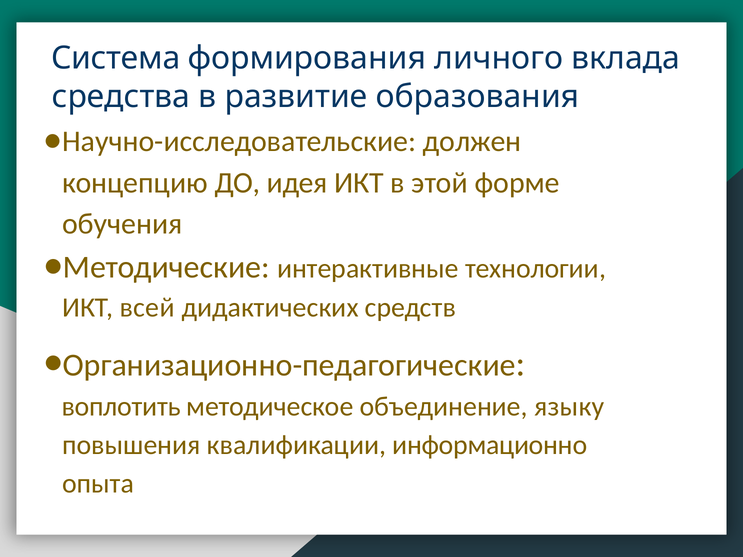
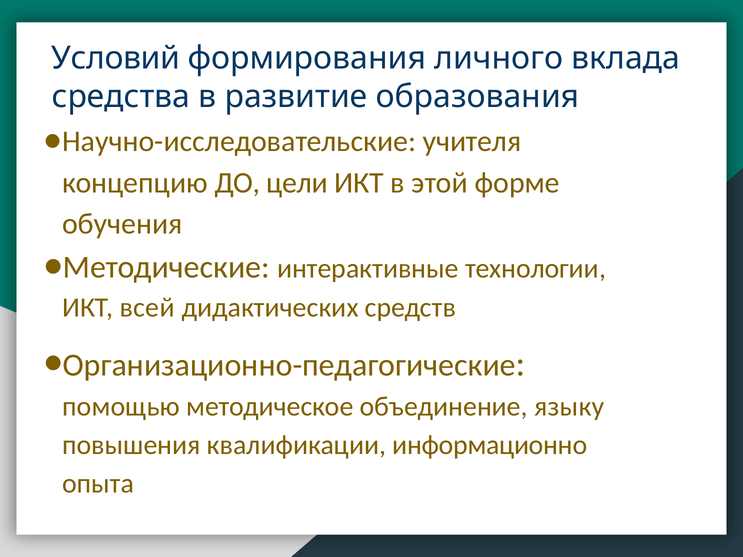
Система: Система -> Условий
должен: должен -> учителя
идея: идея -> цели
воплотить: воплотить -> помощью
